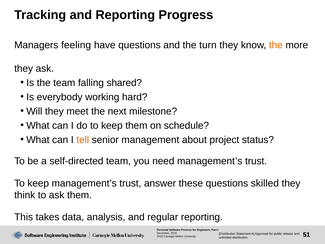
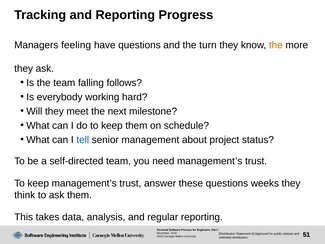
shared: shared -> follows
tell colour: orange -> blue
skilled: skilled -> weeks
